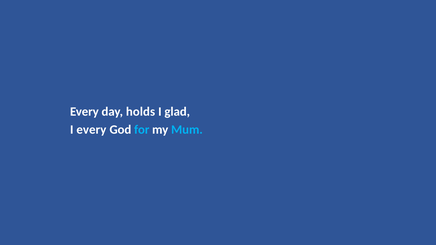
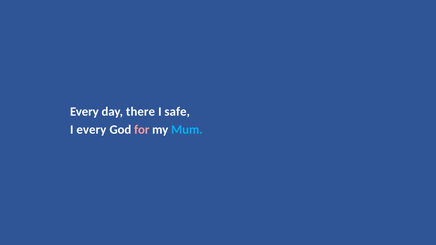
holds: holds -> there
glad: glad -> safe
for colour: light blue -> pink
